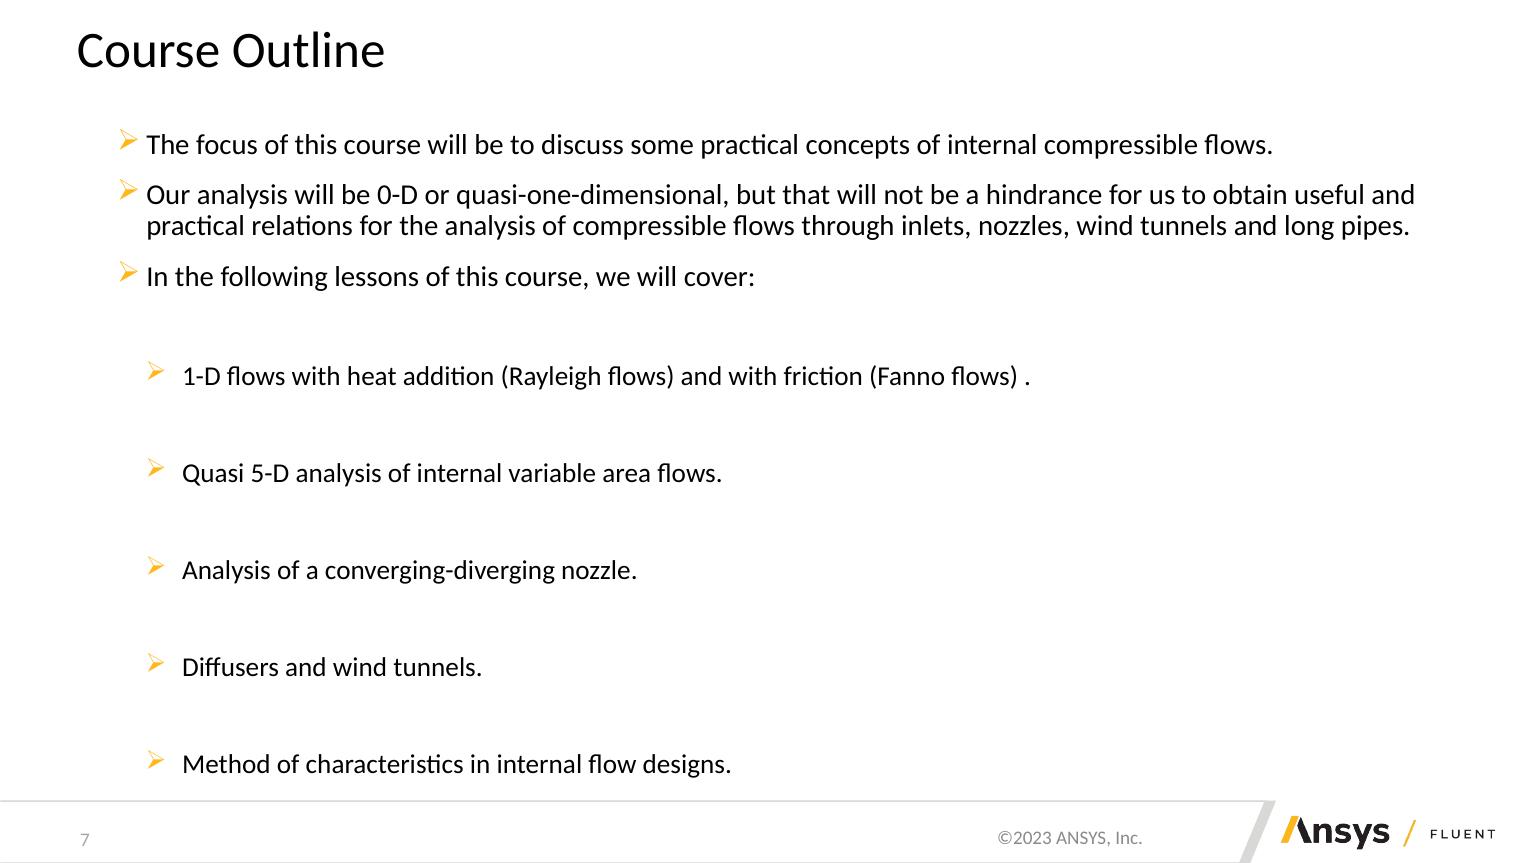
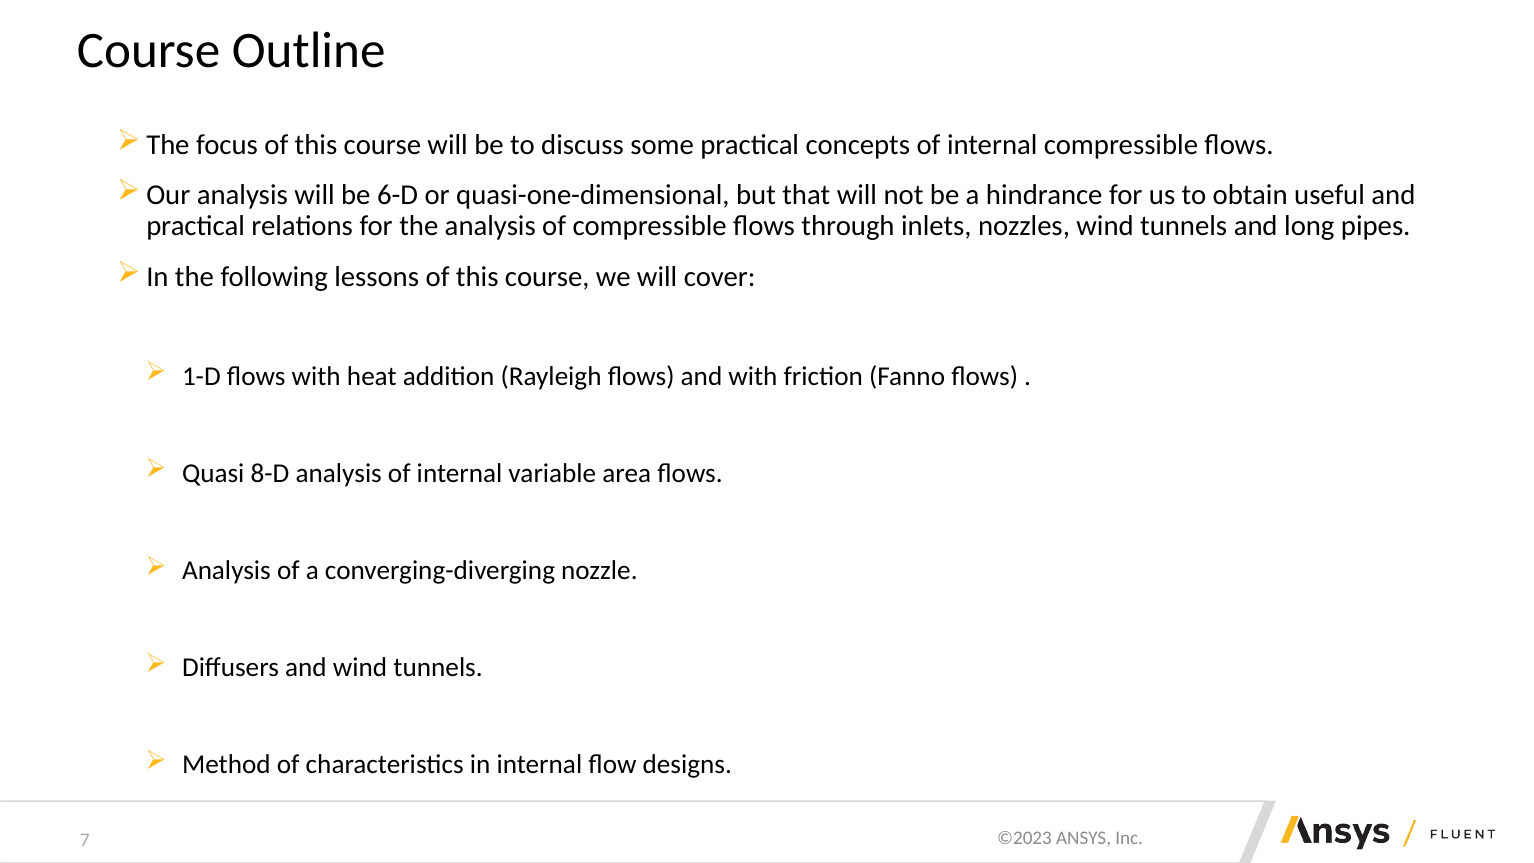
0-D: 0-D -> 6-D
5-D: 5-D -> 8-D
